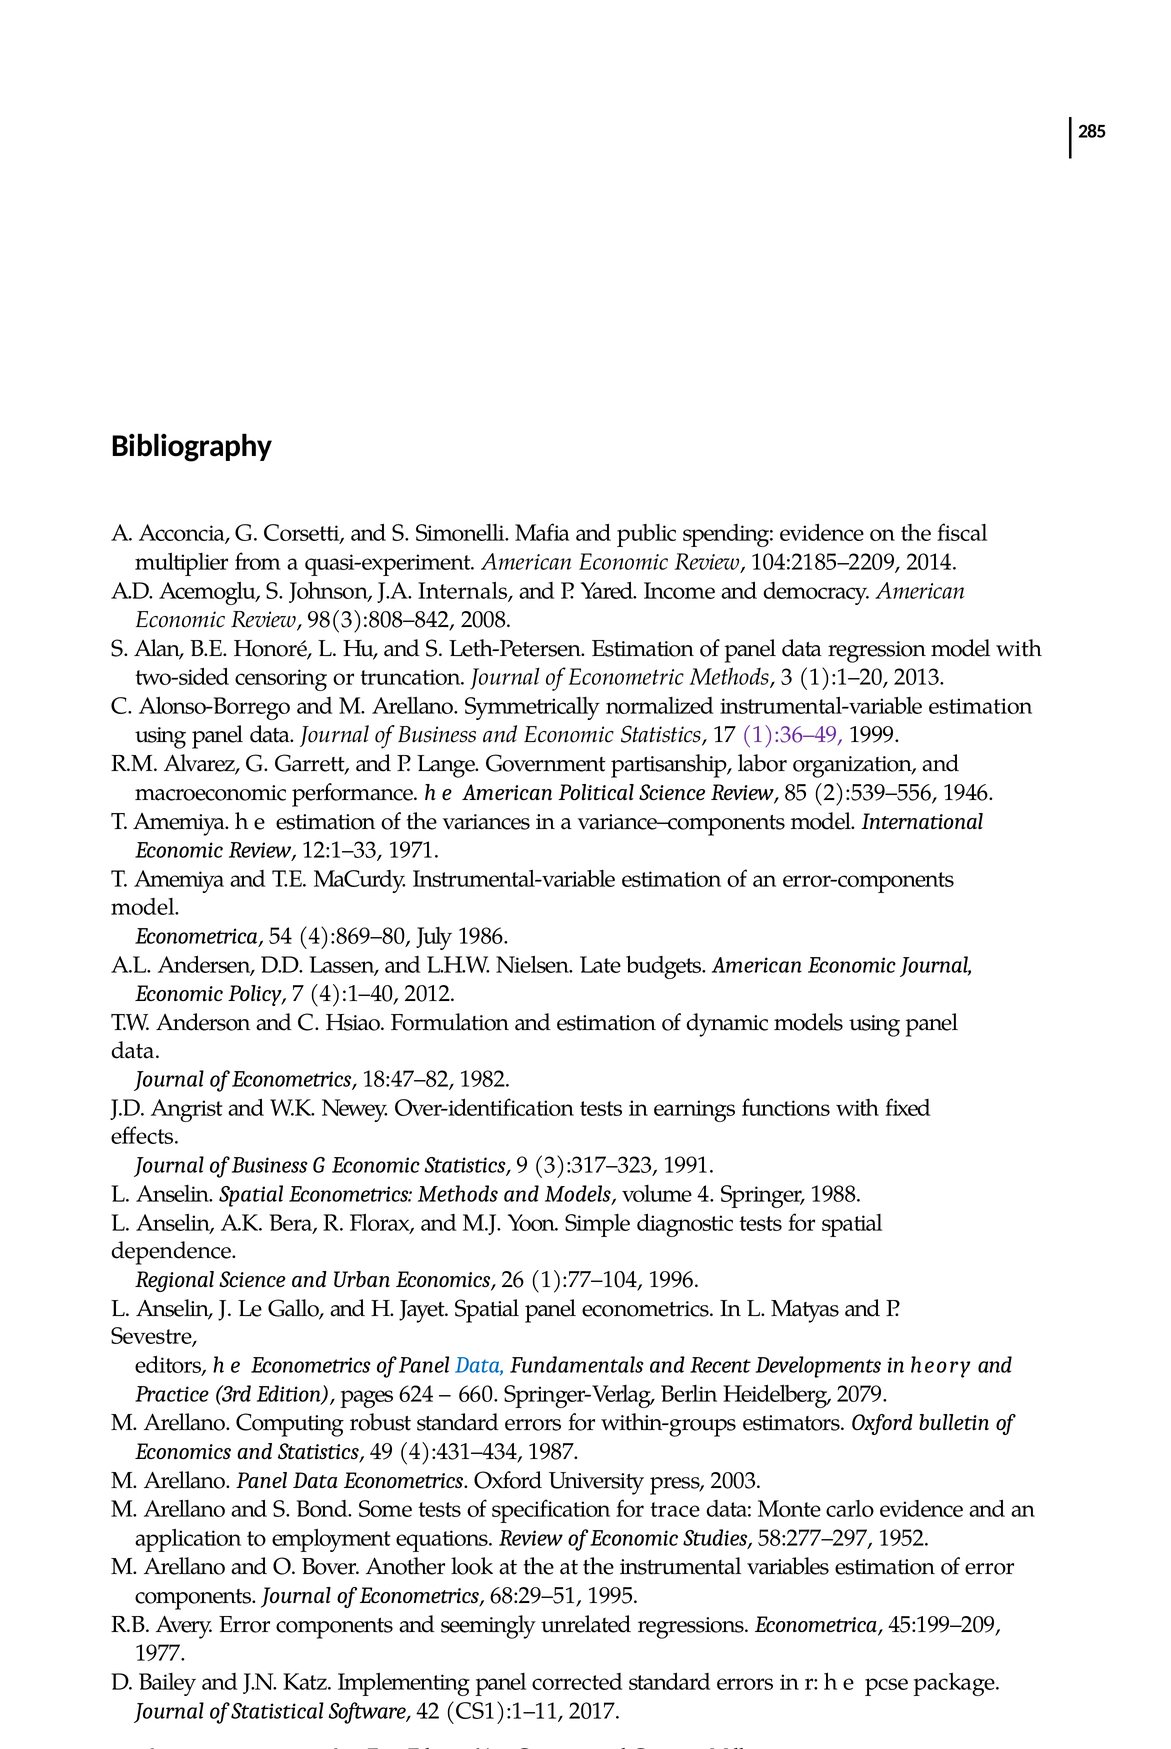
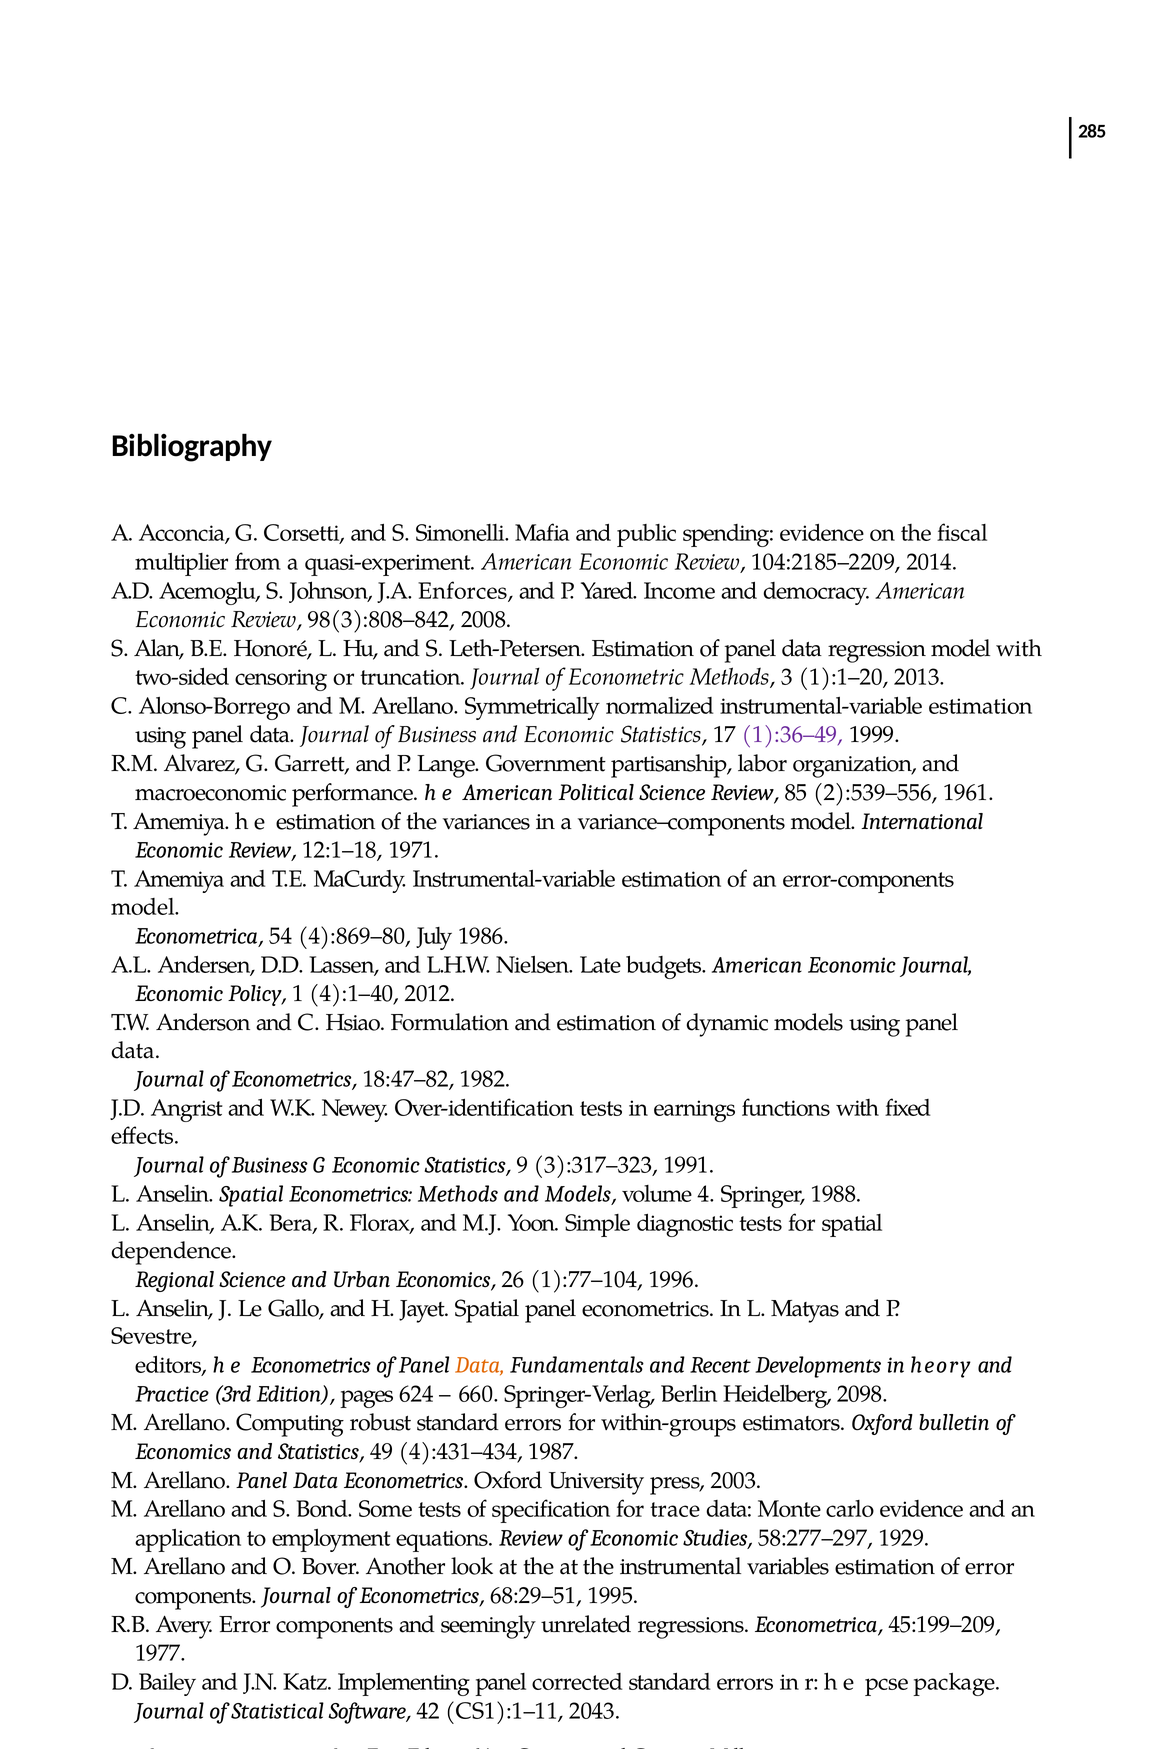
Internals: Internals -> Enforces
1946: 1946 -> 1961
12:1–33: 12:1–33 -> 12:1–18
7: 7 -> 1
Data at (480, 1365) colour: blue -> orange
2079: 2079 -> 2098
1952: 1952 -> 1929
2017: 2017 -> 2043
